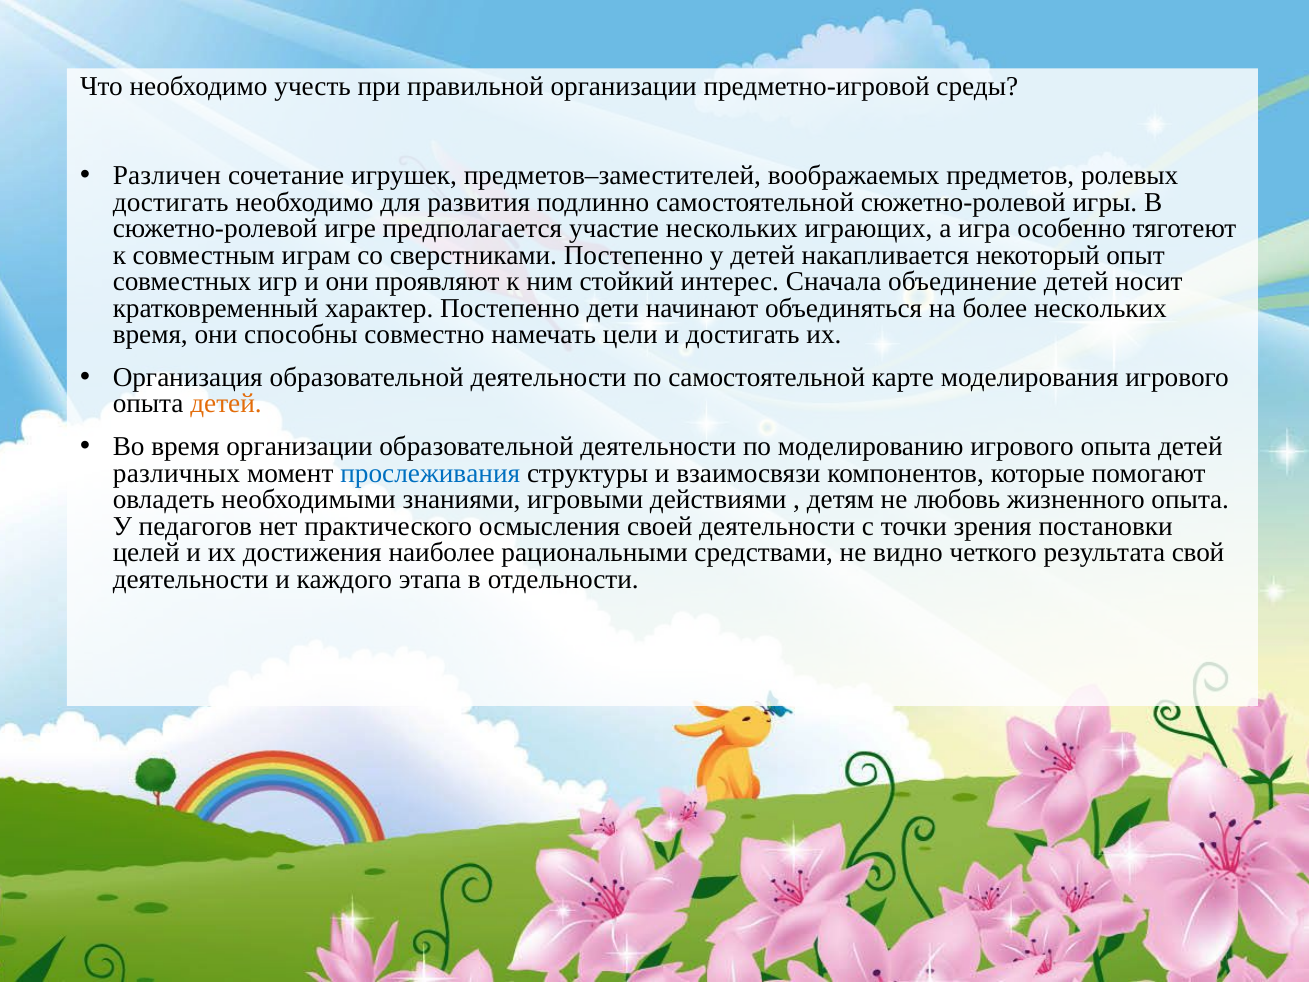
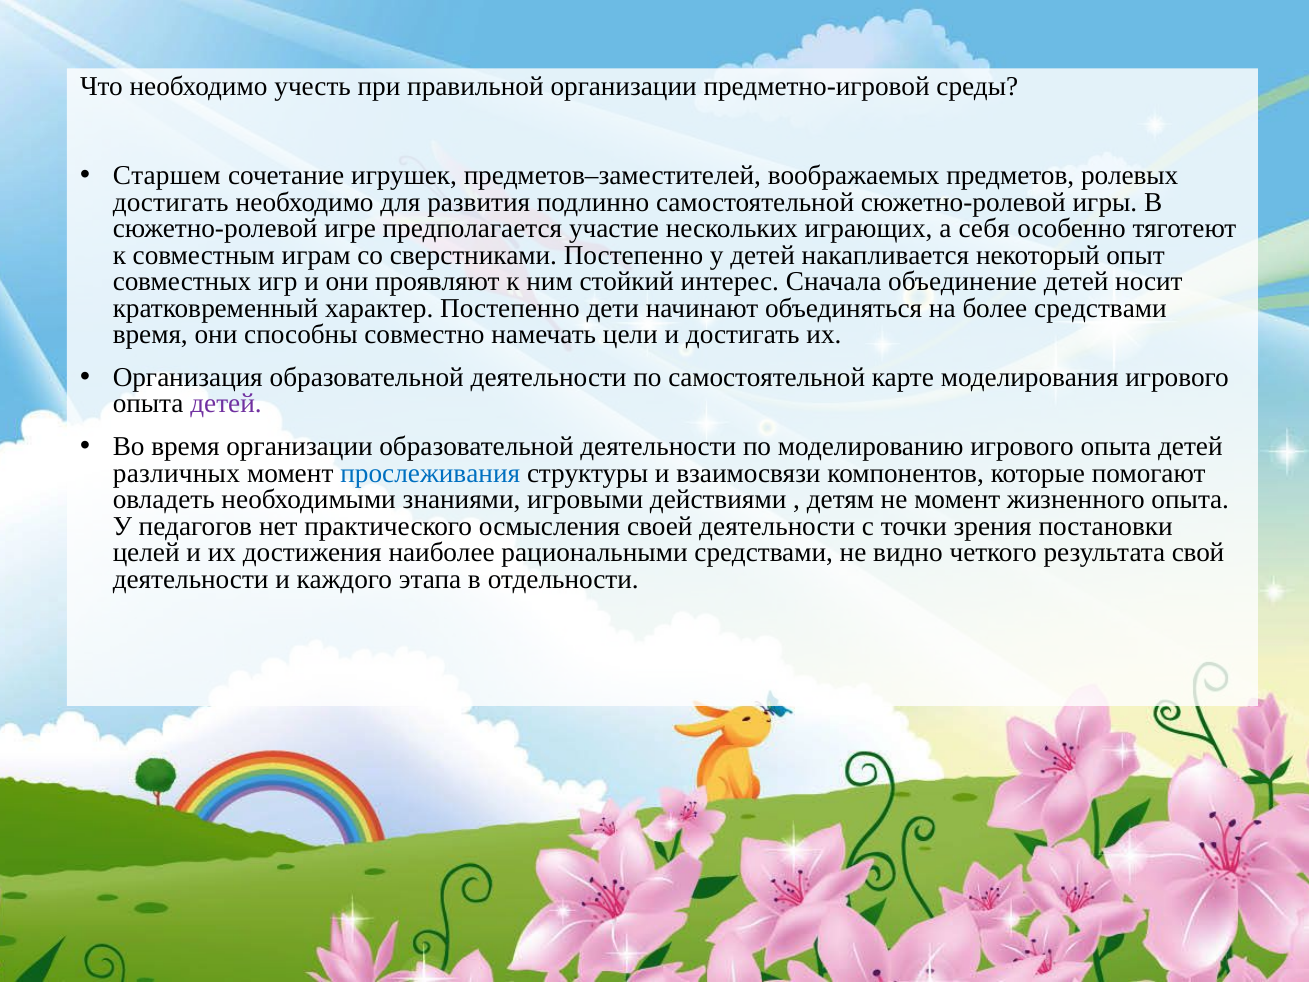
Различен: Различен -> Старшем
игра: игра -> себя
более нескольких: нескольких -> средствами
детей at (226, 404) colour: orange -> purple
не любовь: любовь -> момент
